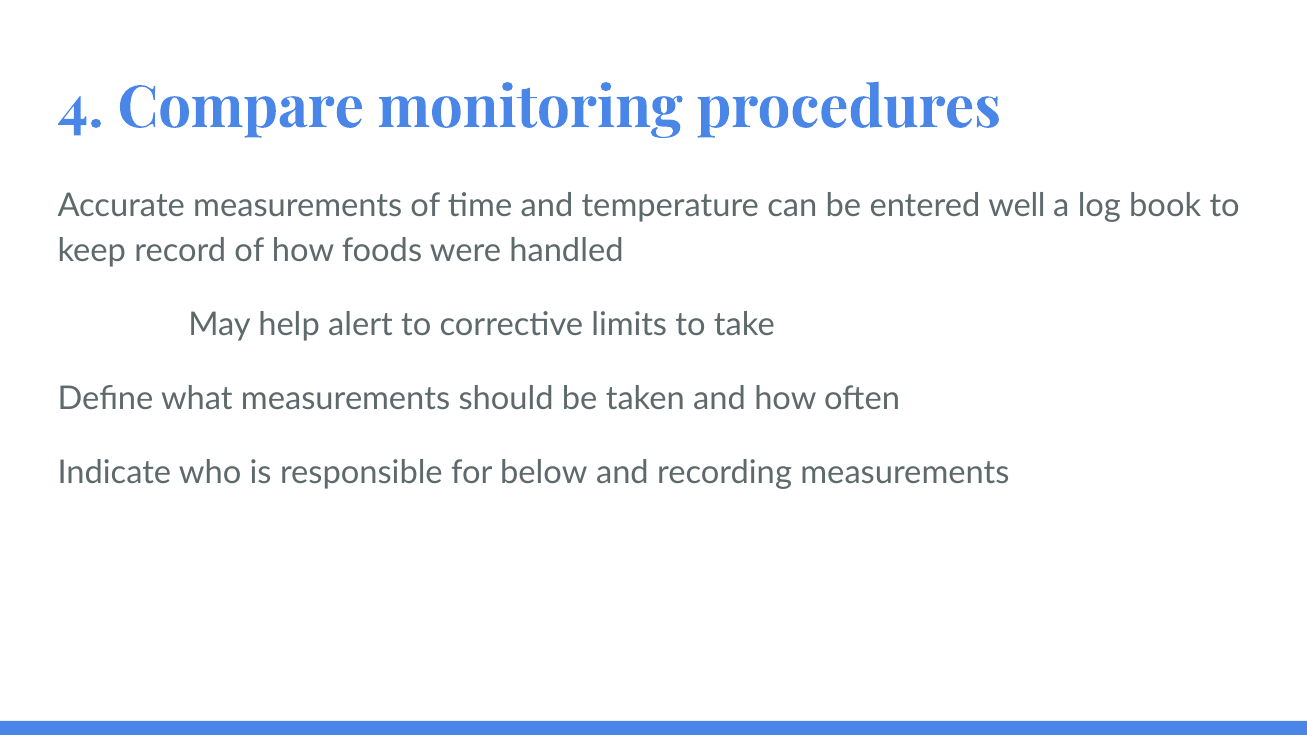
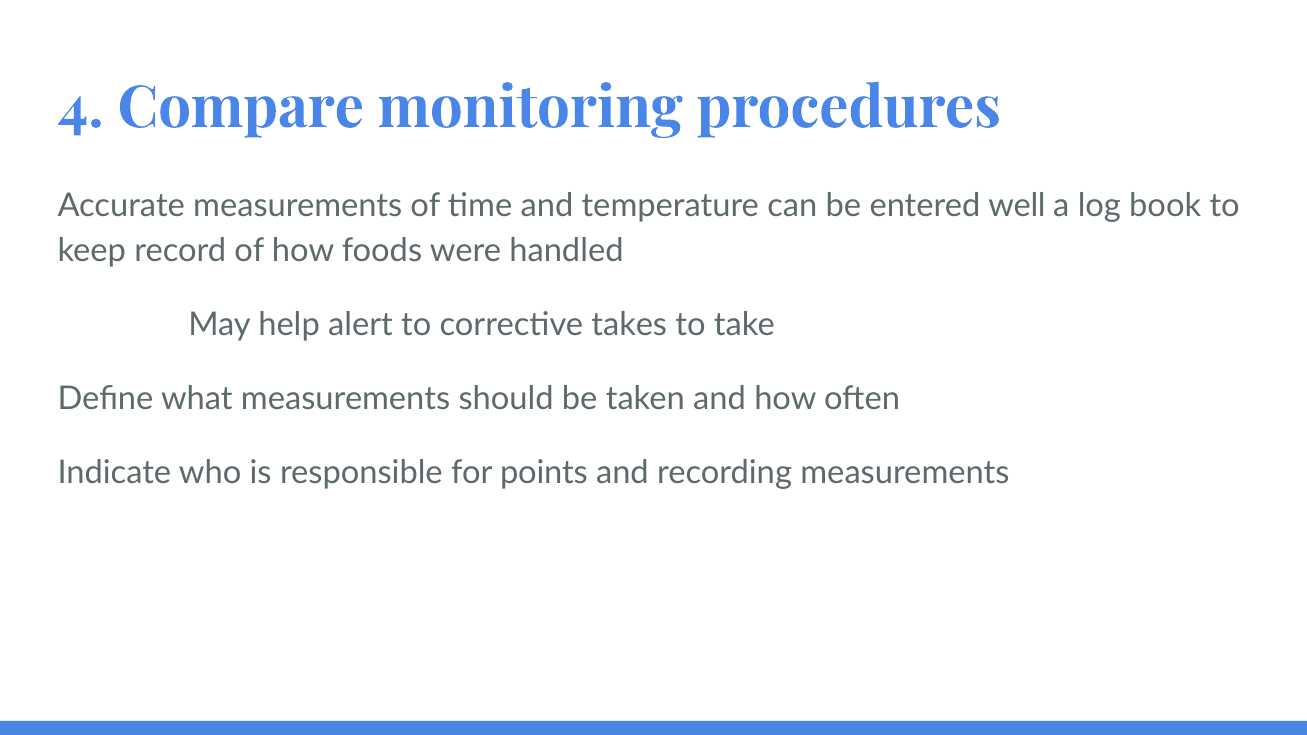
limits: limits -> takes
below: below -> points
